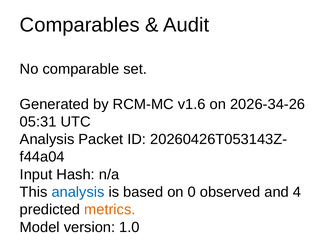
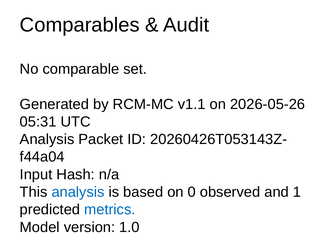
v1.6: v1.6 -> v1.1
2026-34-26: 2026-34-26 -> 2026-05-26
4: 4 -> 1
metrics colour: orange -> blue
